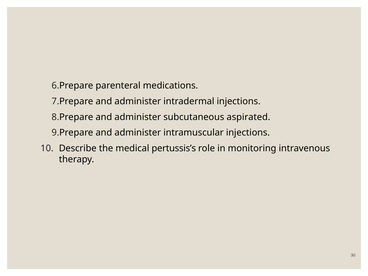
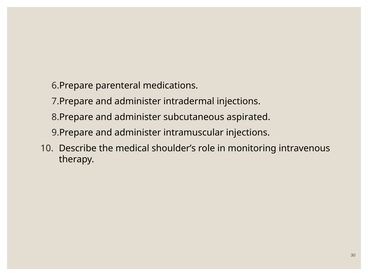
pertussis’s: pertussis’s -> shoulder’s
